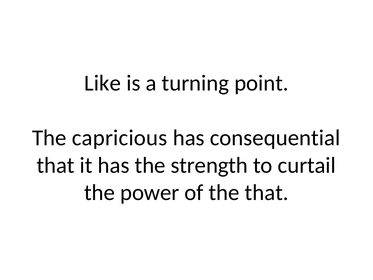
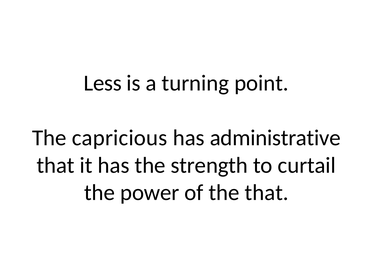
Like: Like -> Less
consequential: consequential -> administrative
